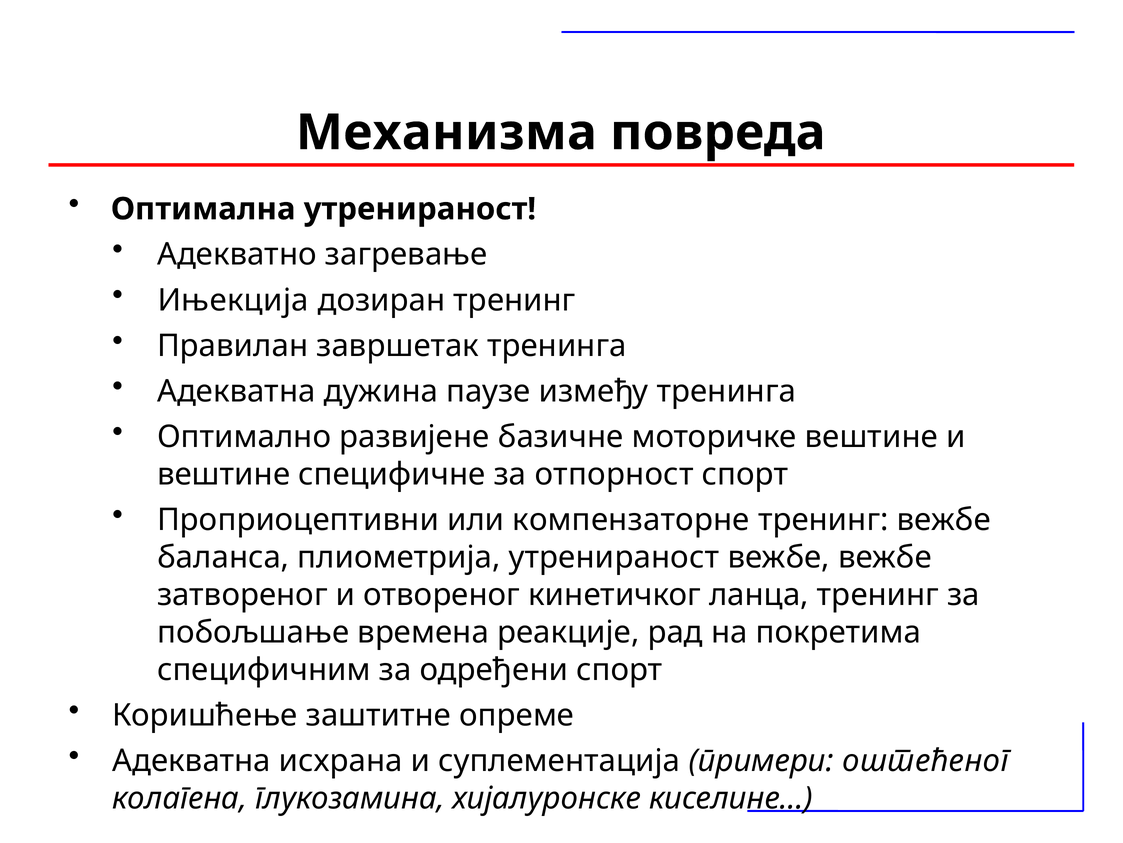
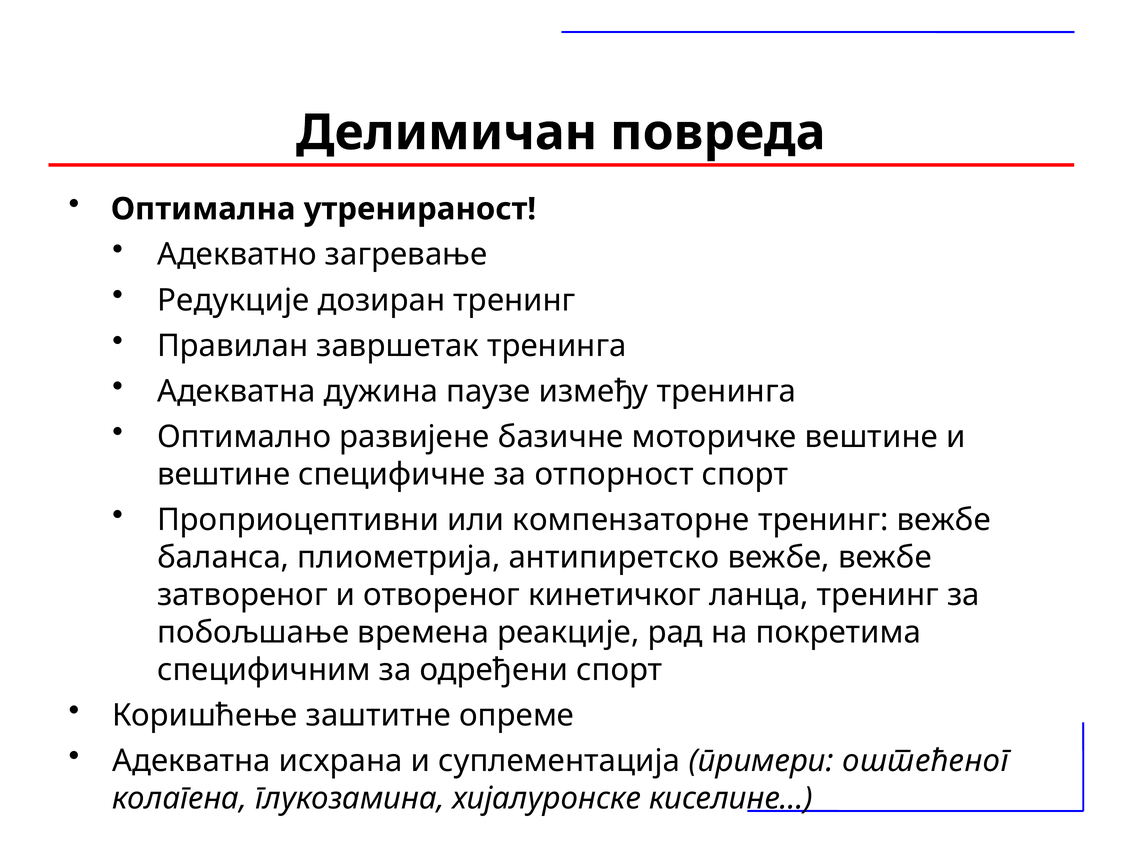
Механизма: Механизма -> Делимичан
Ињекција: Ињекција -> Редукције
плиометрија утренираност: утренираност -> антипиретско
